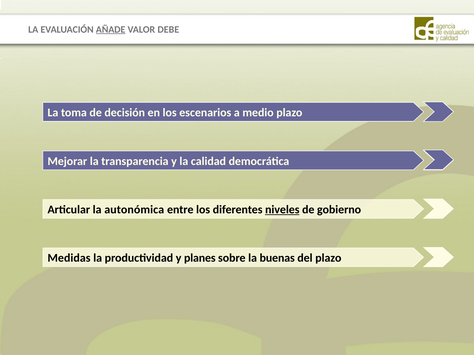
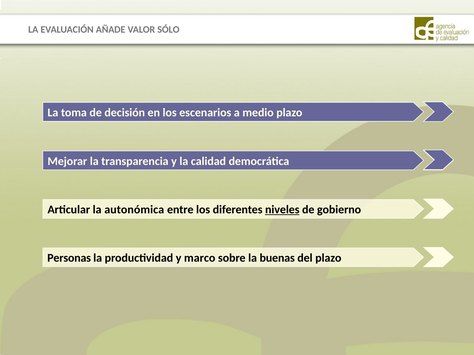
AÑADE underline: present -> none
DEBE: DEBE -> SÓLO
Medidas: Medidas -> Personas
planes: planes -> marco
